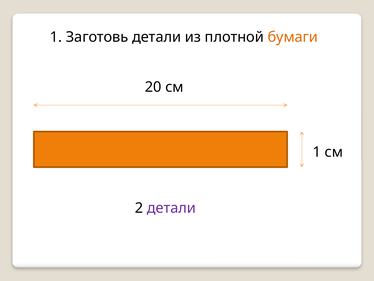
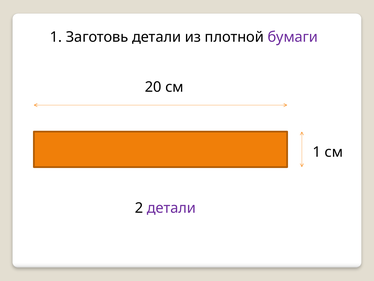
бумаги colour: orange -> purple
